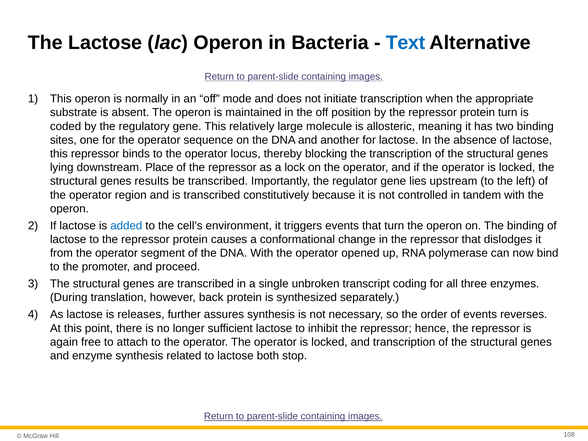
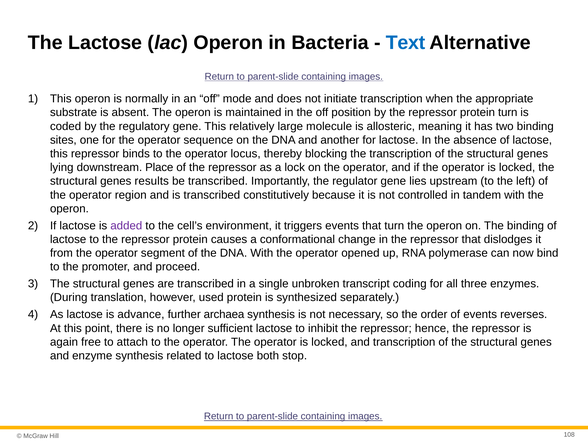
added colour: blue -> purple
back: back -> used
releases: releases -> advance
assures: assures -> archaea
